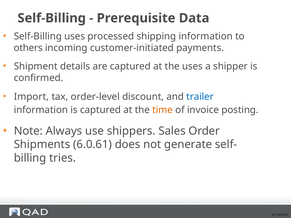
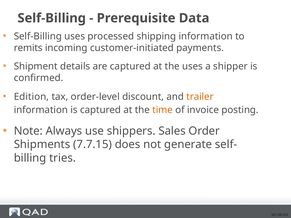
others: others -> remits
Import: Import -> Edition
trailer colour: blue -> orange
6.0.61: 6.0.61 -> 7.7.15
